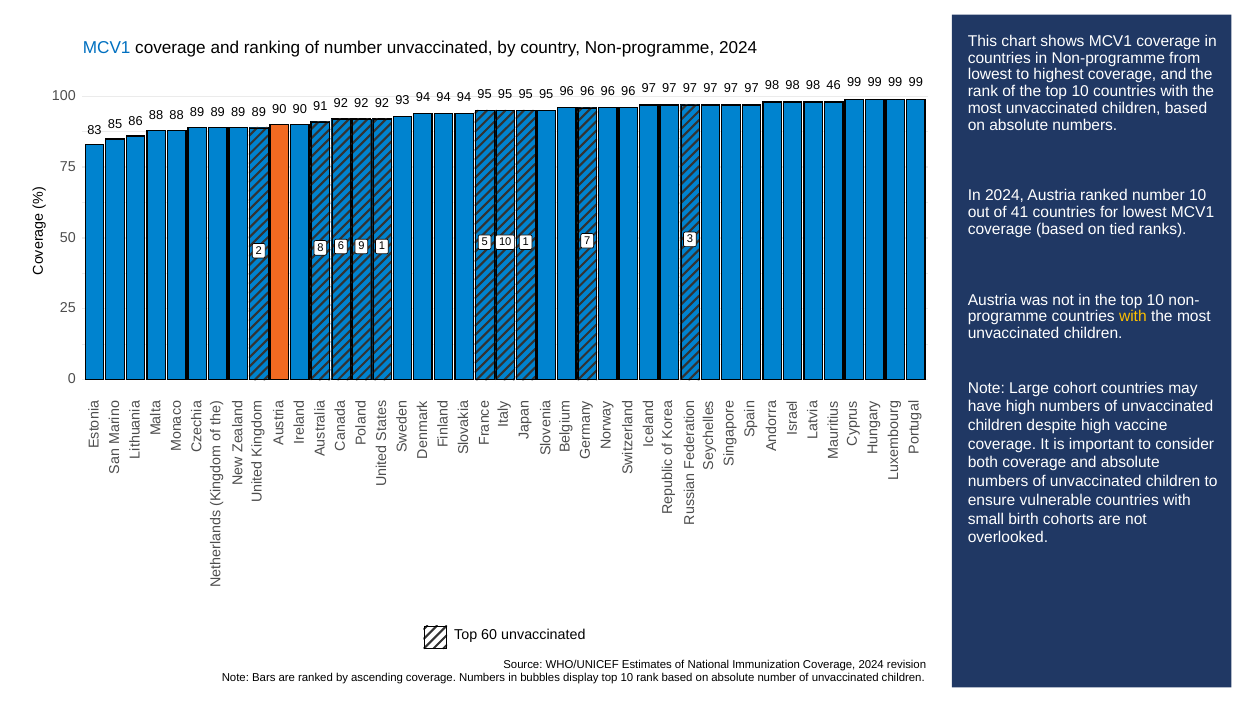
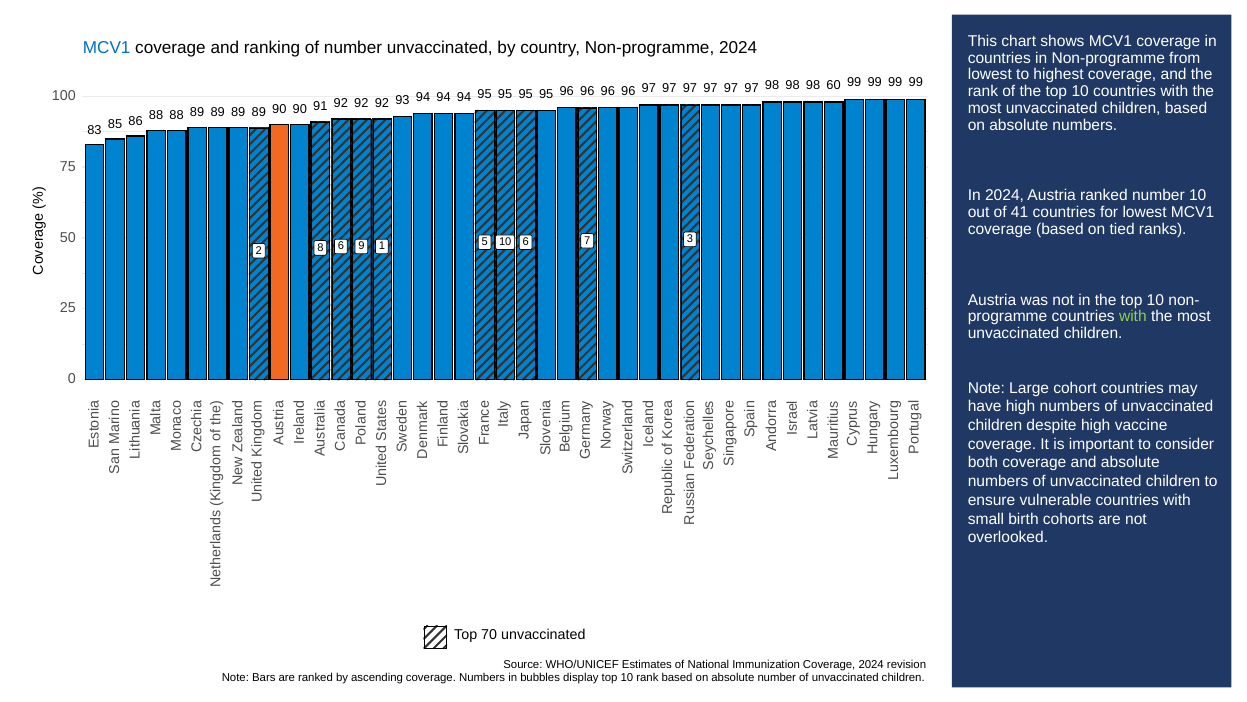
46: 46 -> 60
9 1: 1 -> 6
with at (1133, 317) colour: yellow -> light green
60: 60 -> 70
